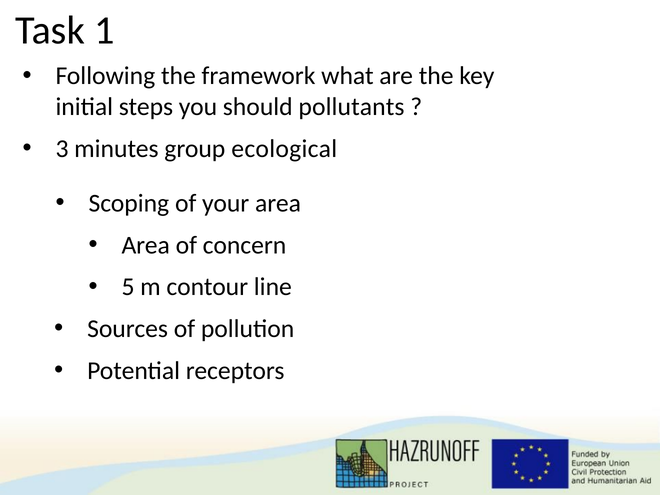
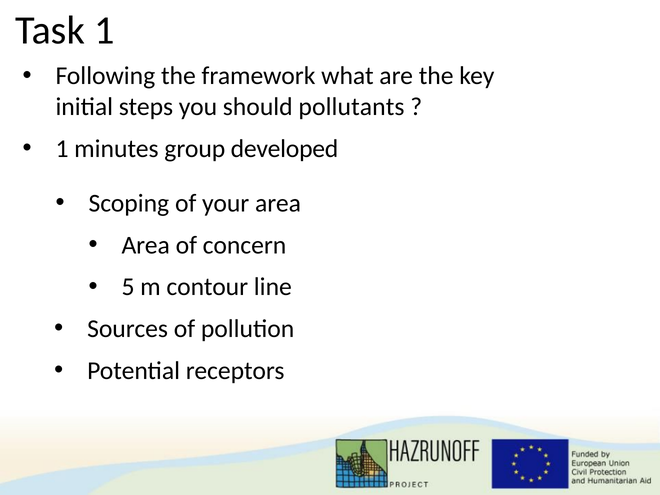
3 at (62, 149): 3 -> 1
ecological: ecological -> developed
